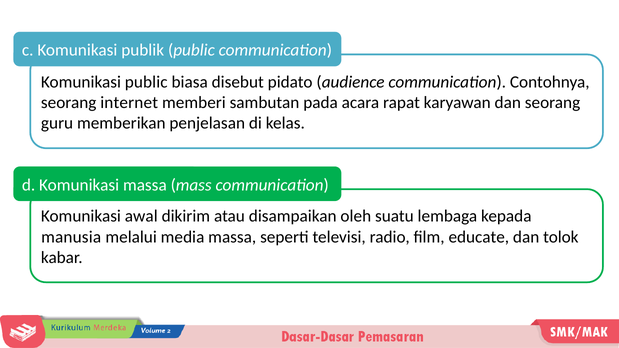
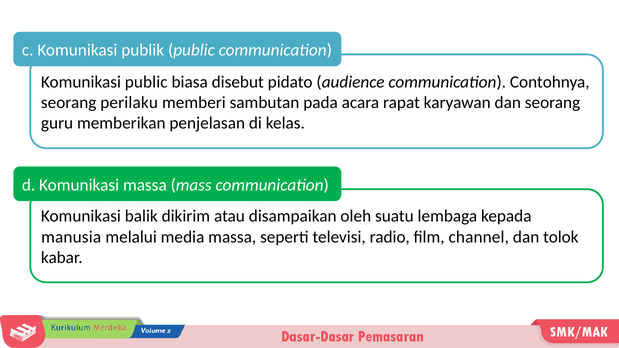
internet: internet -> perilaku
awal: awal -> balik
educate: educate -> channel
